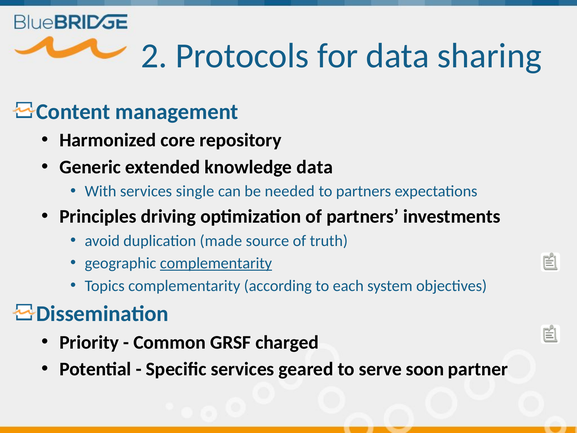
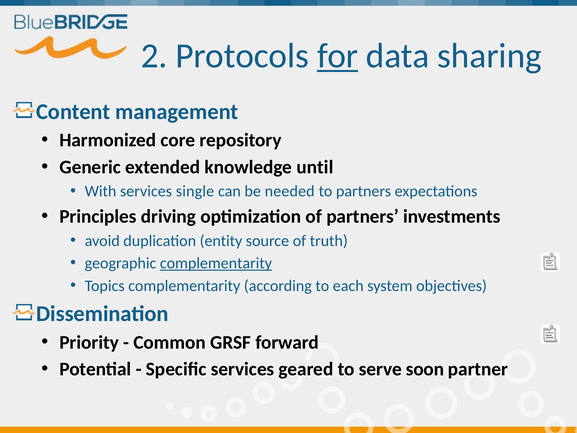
for underline: none -> present
knowledge data: data -> until
made: made -> entity
charged: charged -> forward
